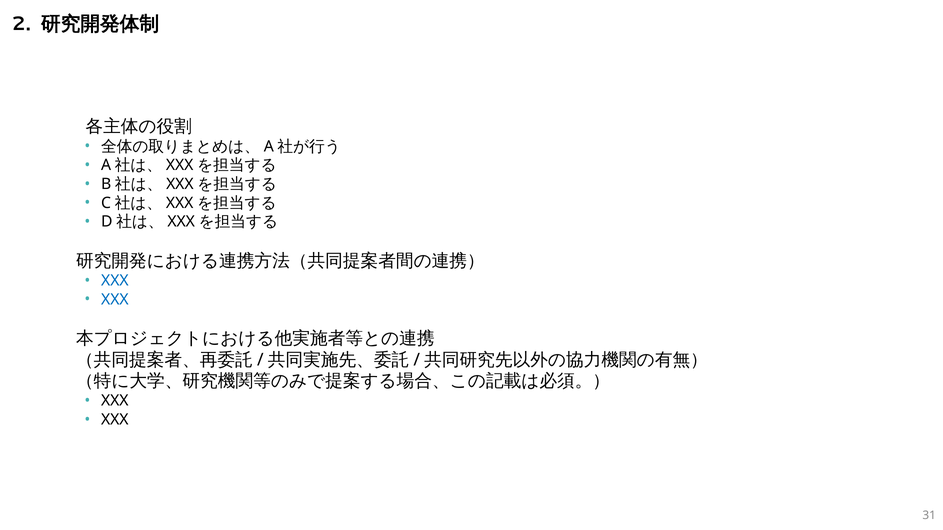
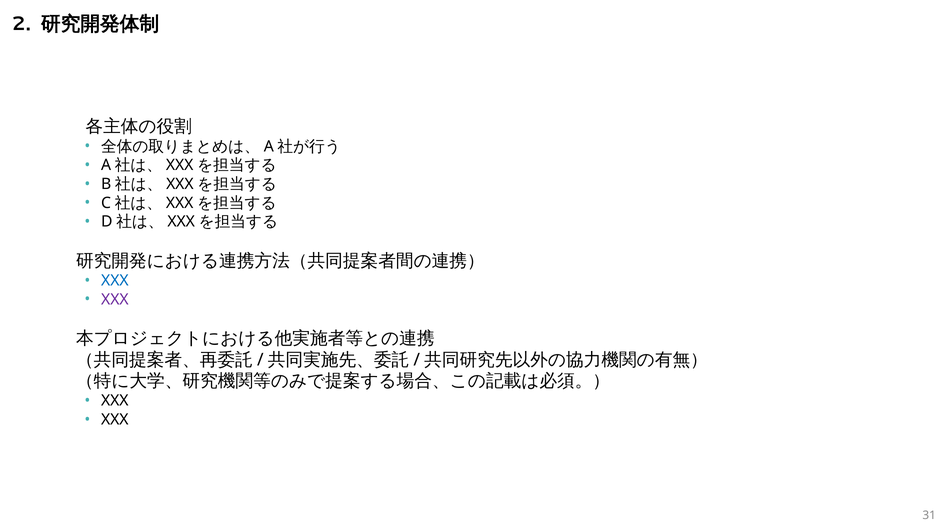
XXX at (115, 300) colour: blue -> purple
